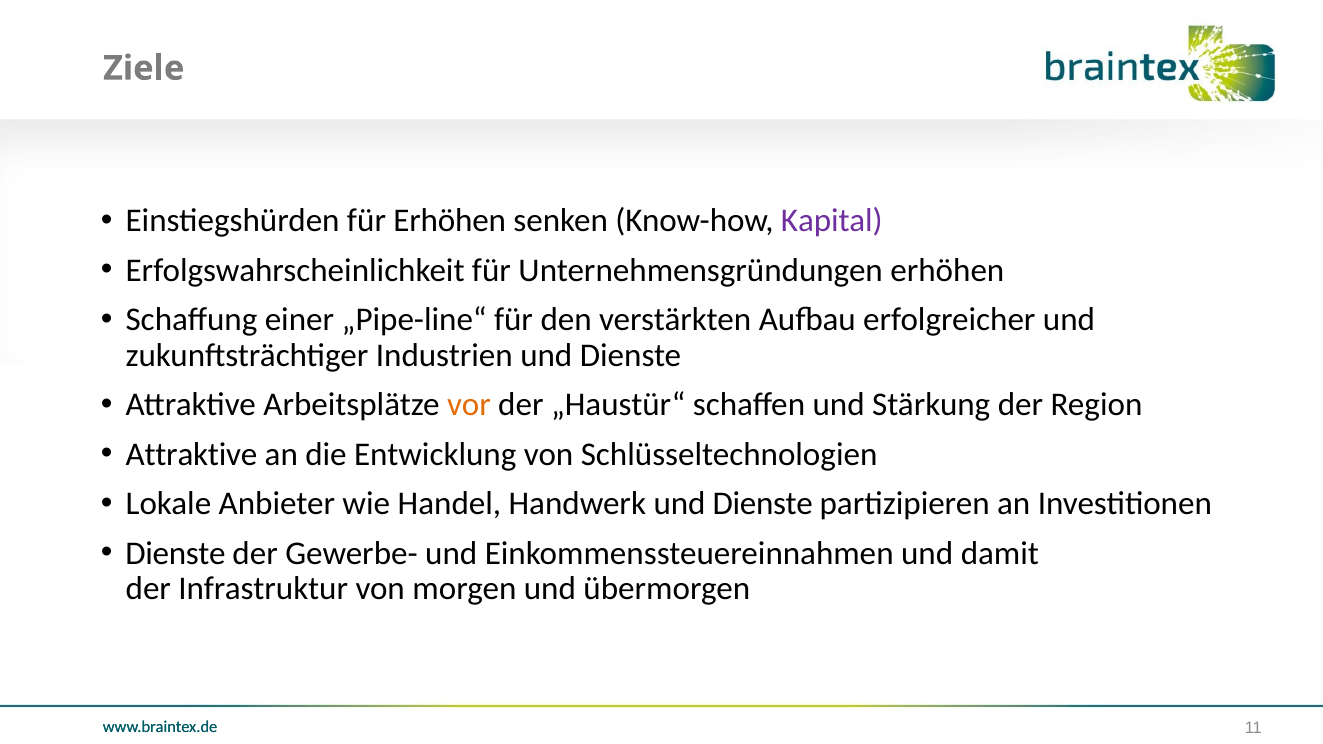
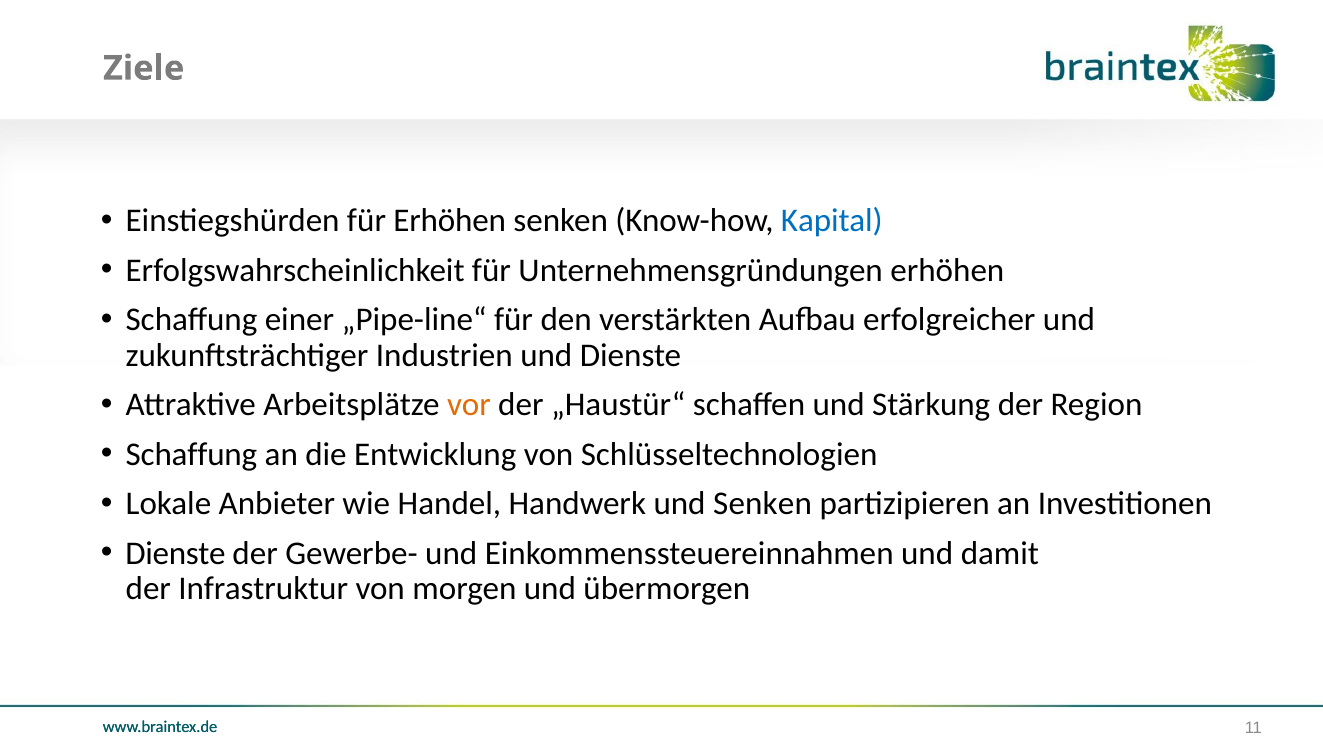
Kapital colour: purple -> blue
Attraktive at (191, 454): Attraktive -> Schaffung
Handwerk und Dienste: Dienste -> Senken
